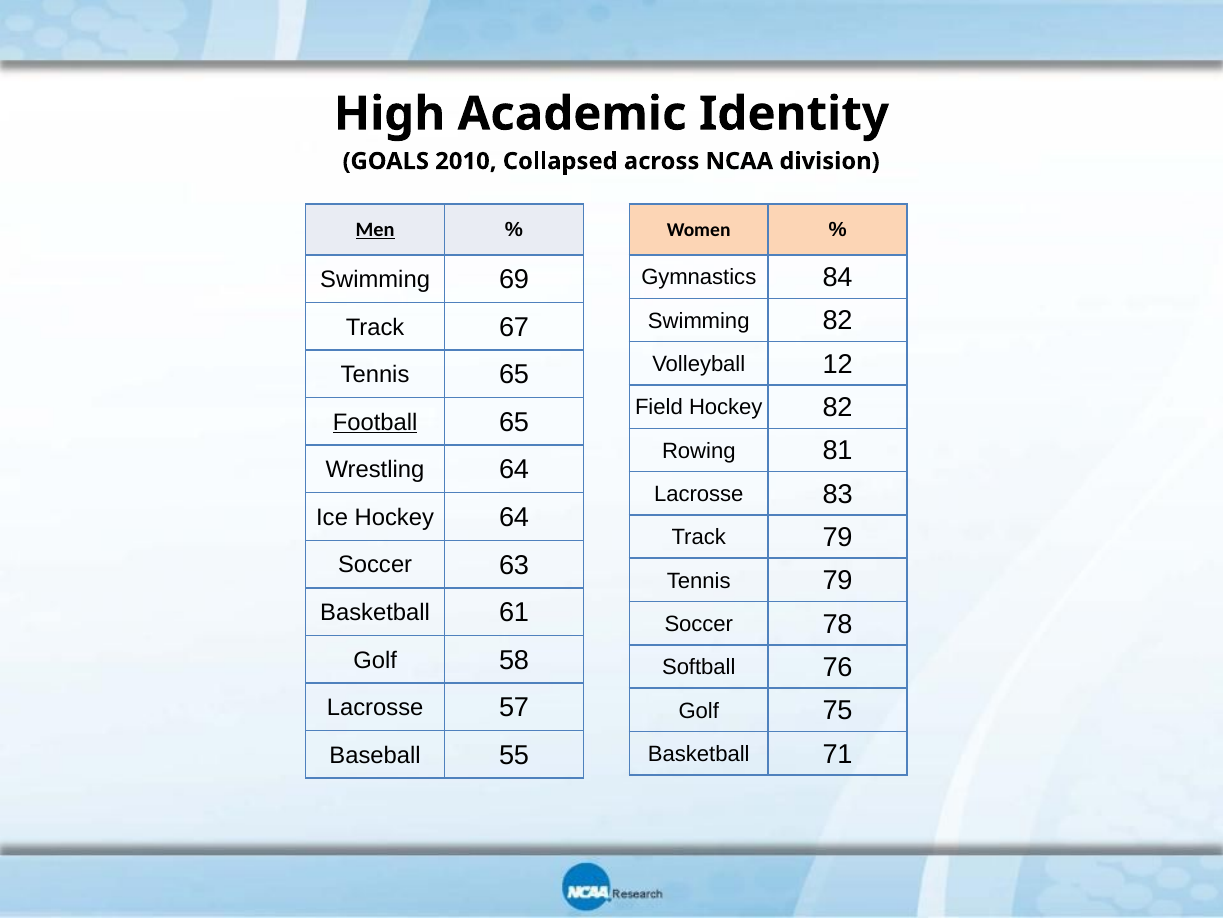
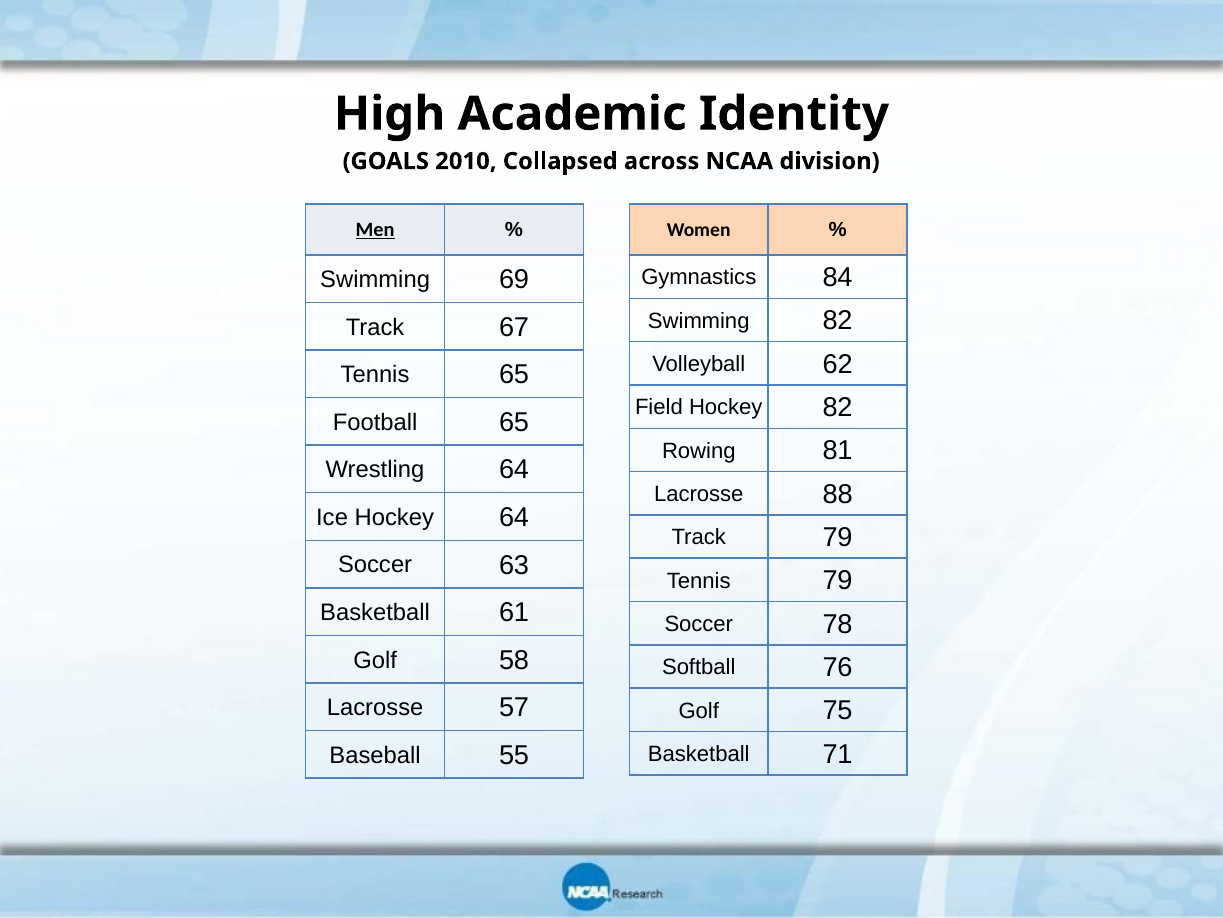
12: 12 -> 62
Football underline: present -> none
83: 83 -> 88
